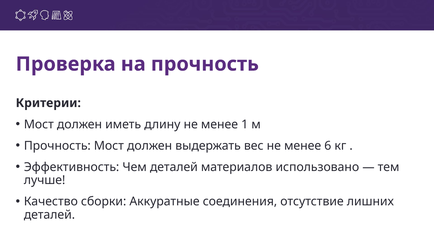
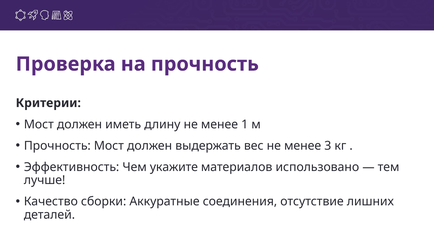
6: 6 -> 3
Чем деталей: деталей -> укажите
